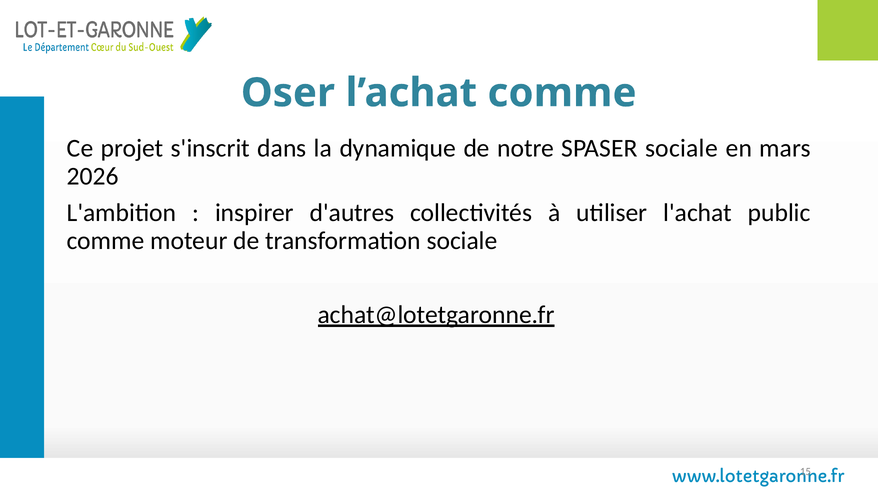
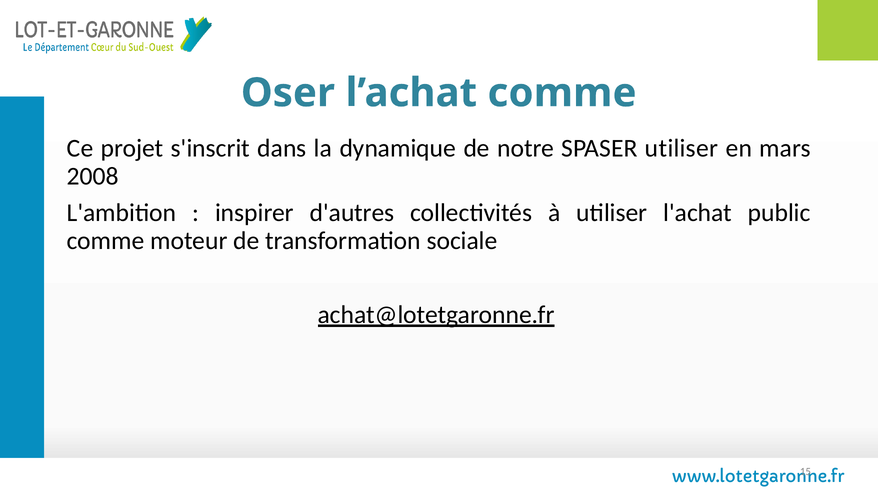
SPASER sociale: sociale -> utiliser
2026: 2026 -> 2008
